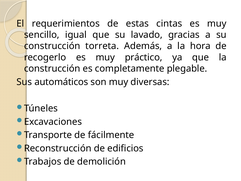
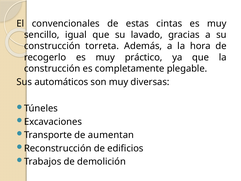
requerimientos: requerimientos -> convencionales
fácilmente: fácilmente -> aumentan
